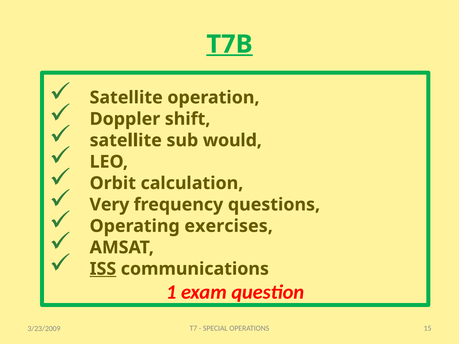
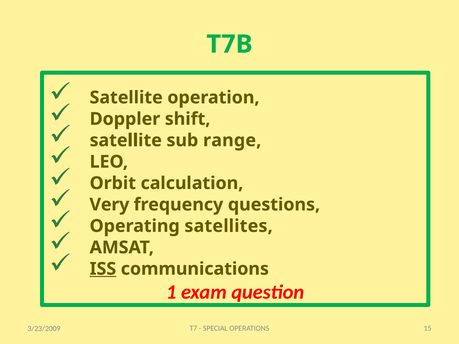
T7B underline: present -> none
would: would -> range
exercises: exercises -> satellites
